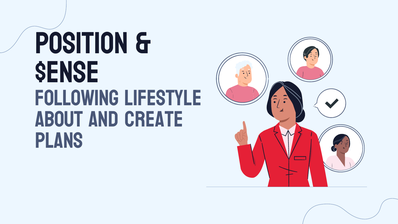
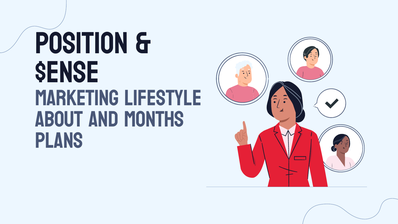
Following: Following -> Marketing
Create: Create -> Months
